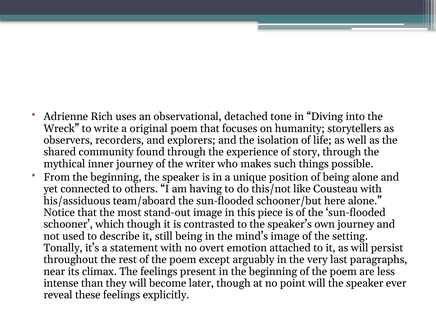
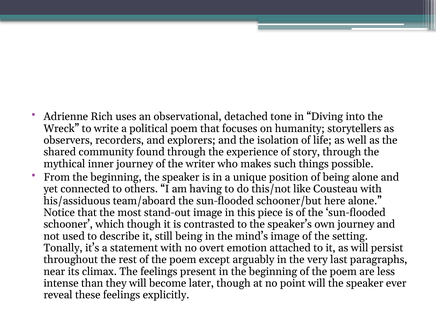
original: original -> political
